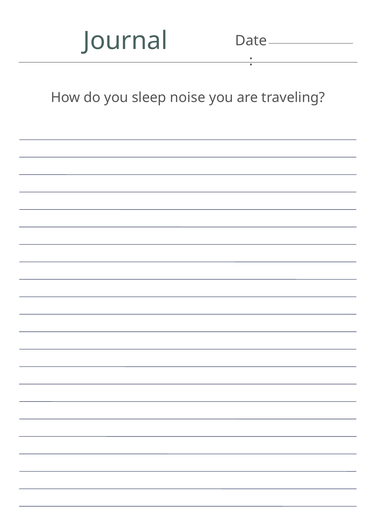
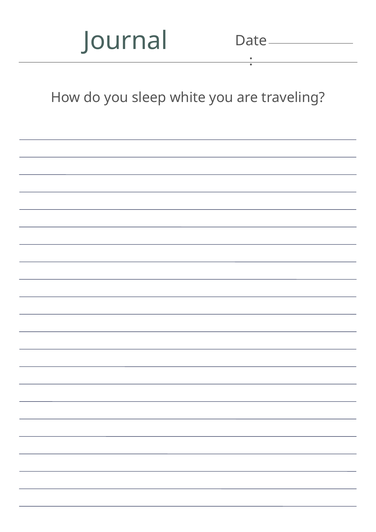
noise: noise -> white
